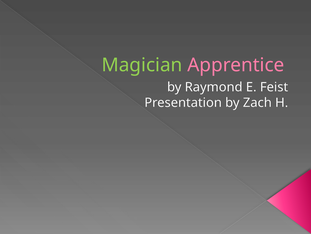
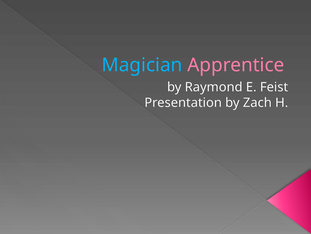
Magician colour: light green -> light blue
